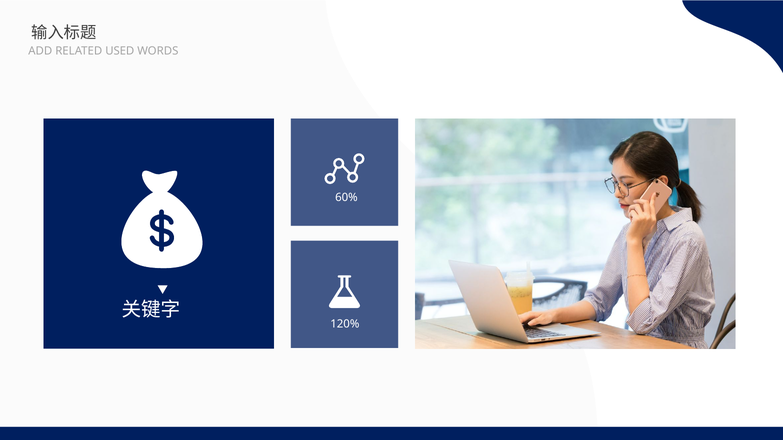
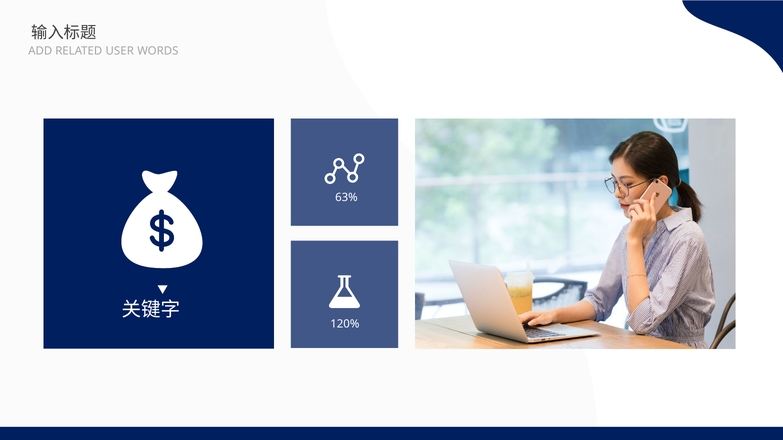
USED: USED -> USER
60%: 60% -> 63%
